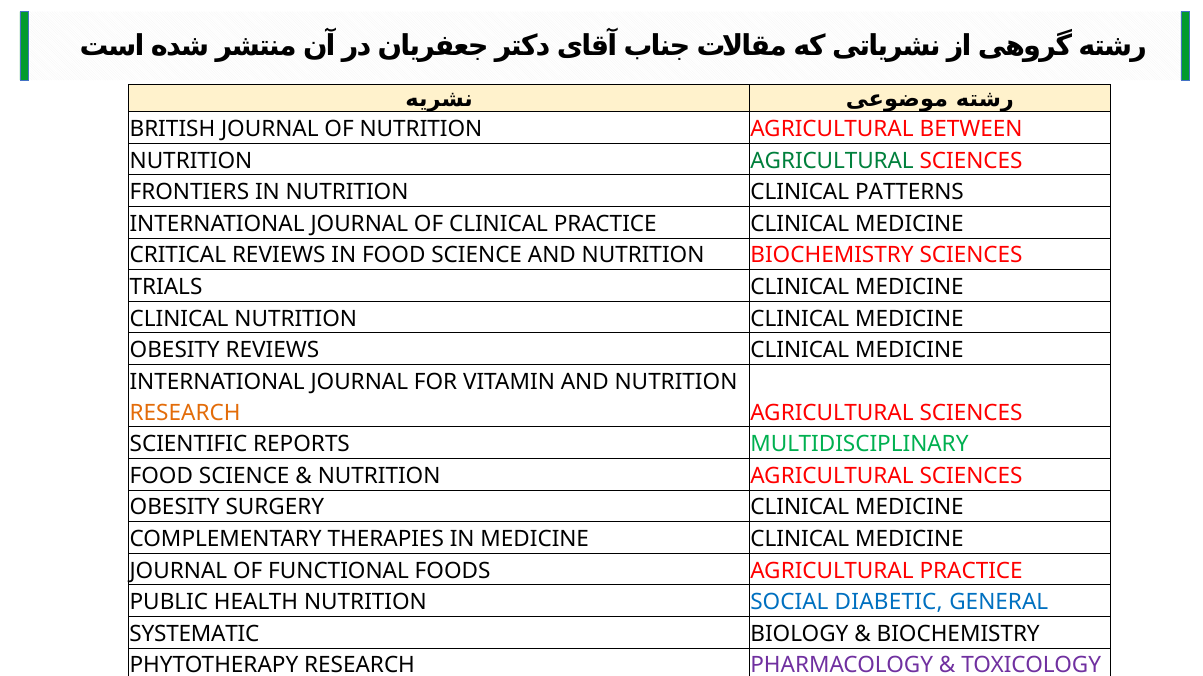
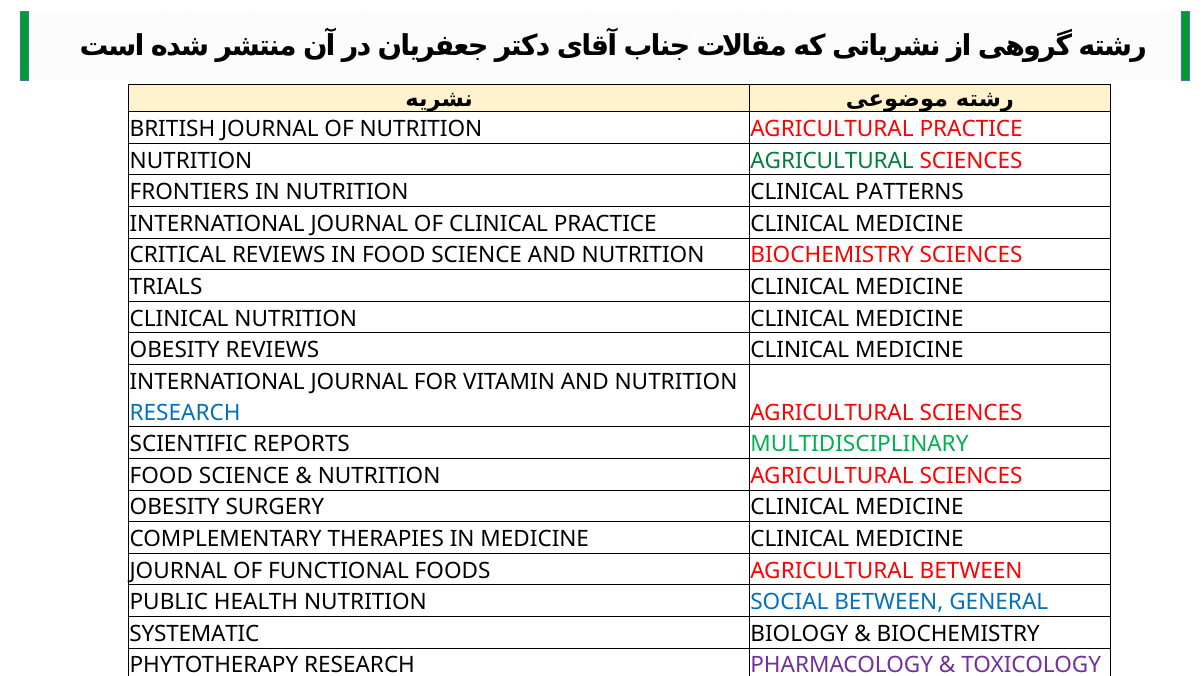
AGRICULTURAL BETWEEN: BETWEEN -> PRACTICE
RESEARCH at (185, 413) colour: orange -> blue
AGRICULTURAL PRACTICE: PRACTICE -> BETWEEN
SOCIAL DIABETIC: DIABETIC -> BETWEEN
